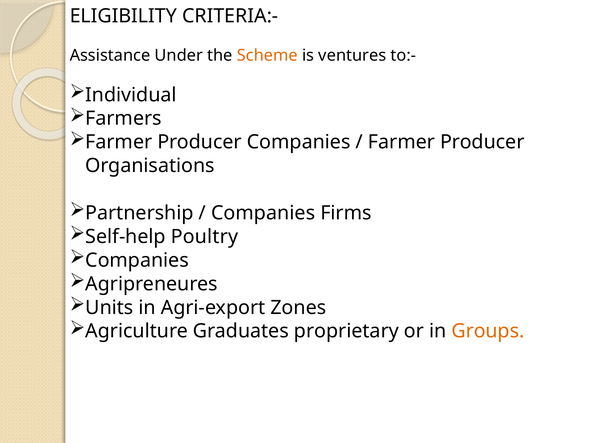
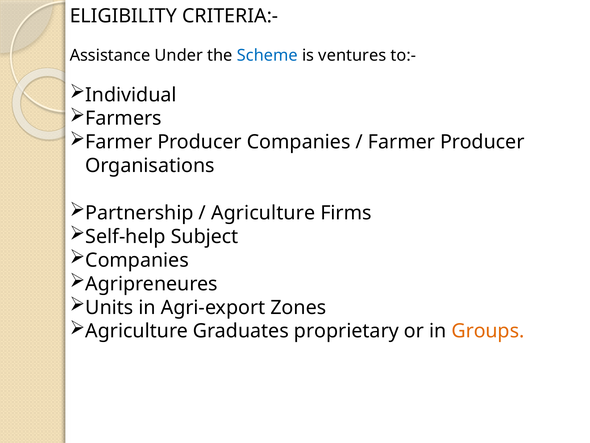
Scheme colour: orange -> blue
Companies at (263, 213): Companies -> Agriculture
Poultry: Poultry -> Subject
